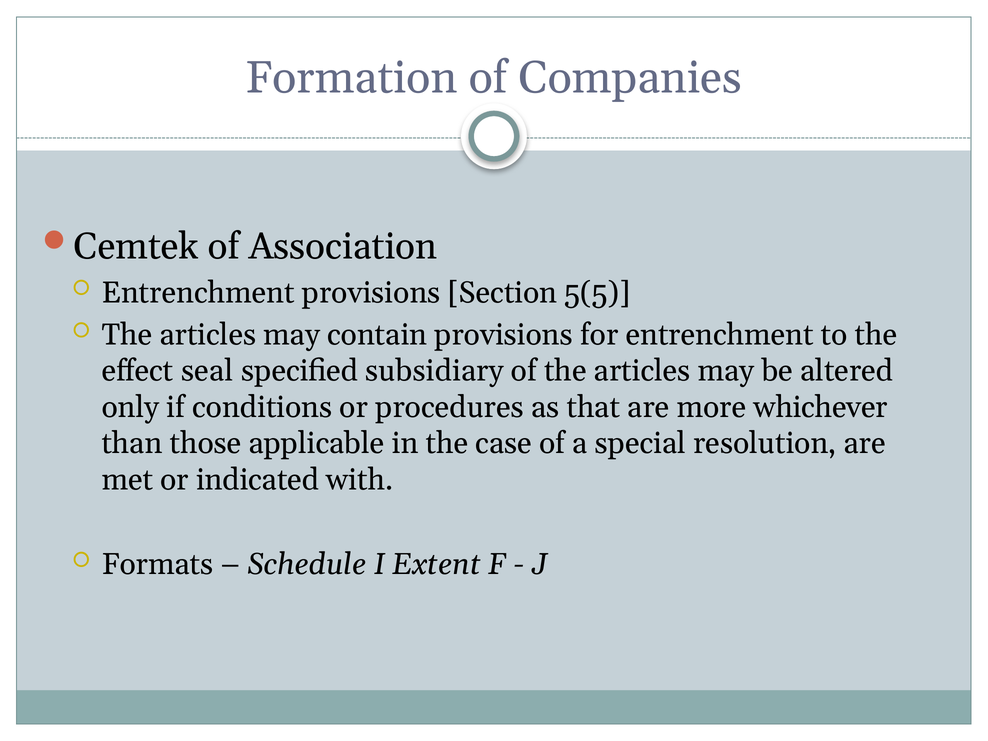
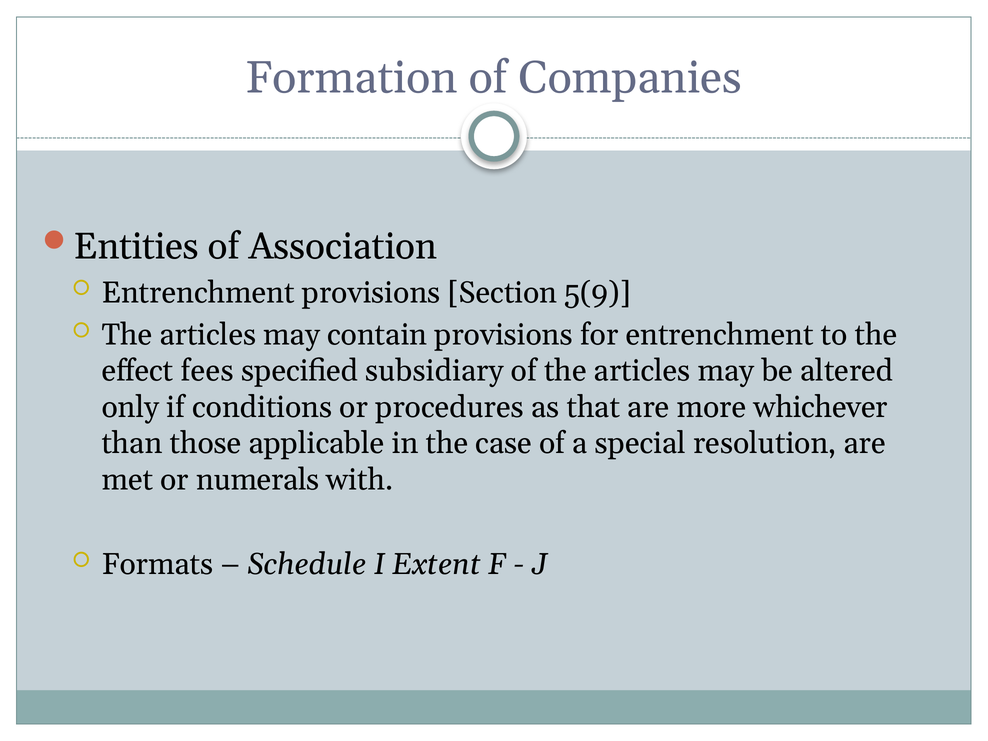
Cemtek: Cemtek -> Entities
5(5: 5(5 -> 5(9
seal: seal -> fees
indicated: indicated -> numerals
